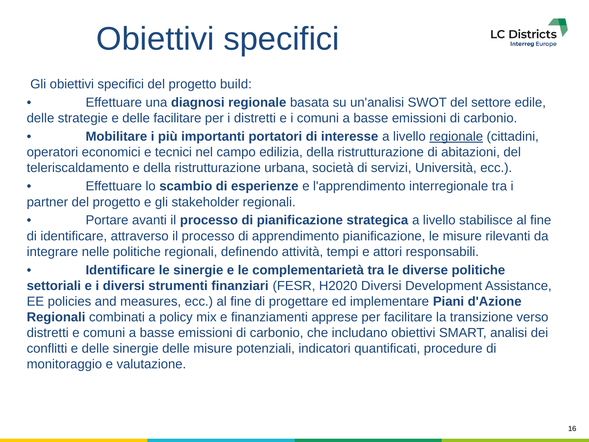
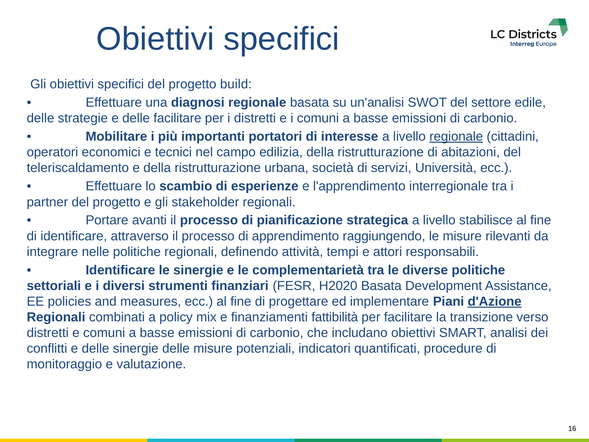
apprendimento pianificazione: pianificazione -> raggiungendo
H2020 Diversi: Diversi -> Basata
d'Azione underline: none -> present
apprese: apprese -> fattibilità
